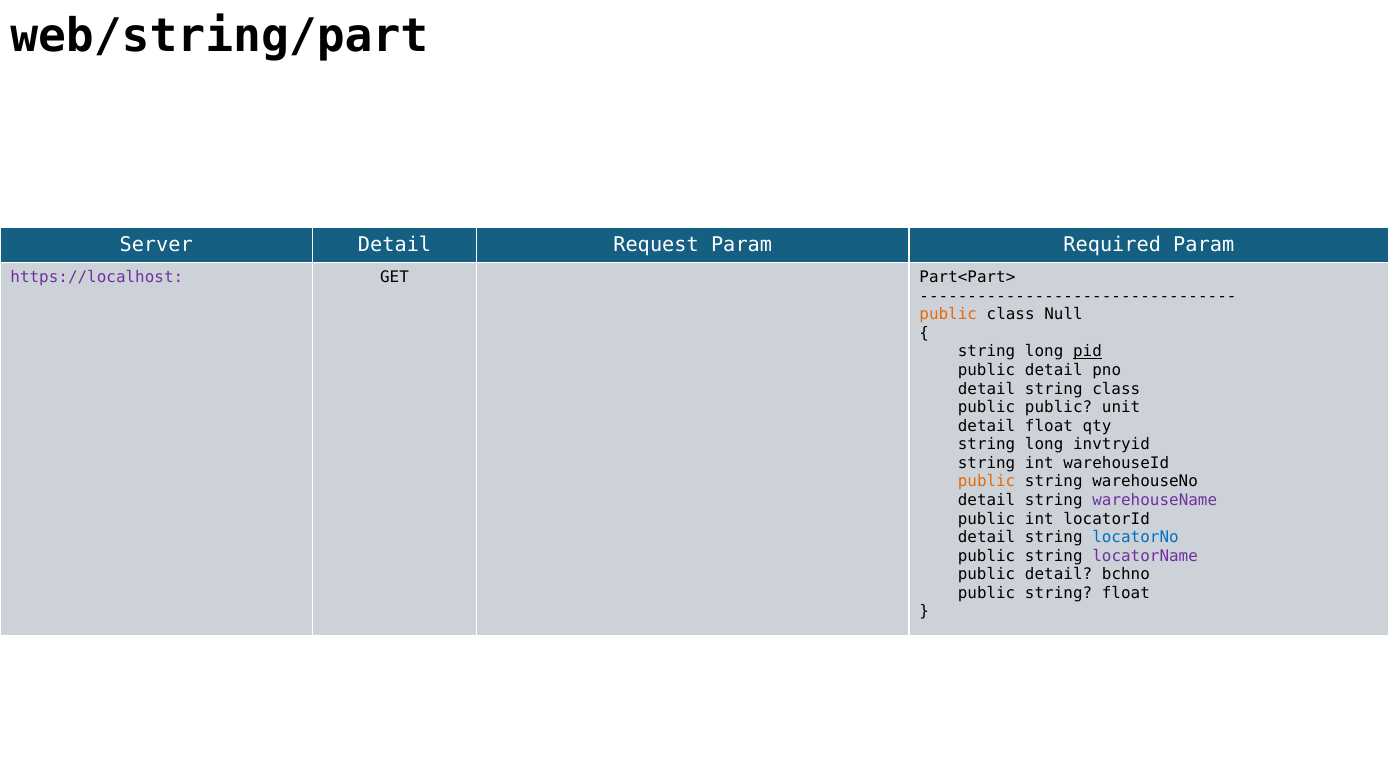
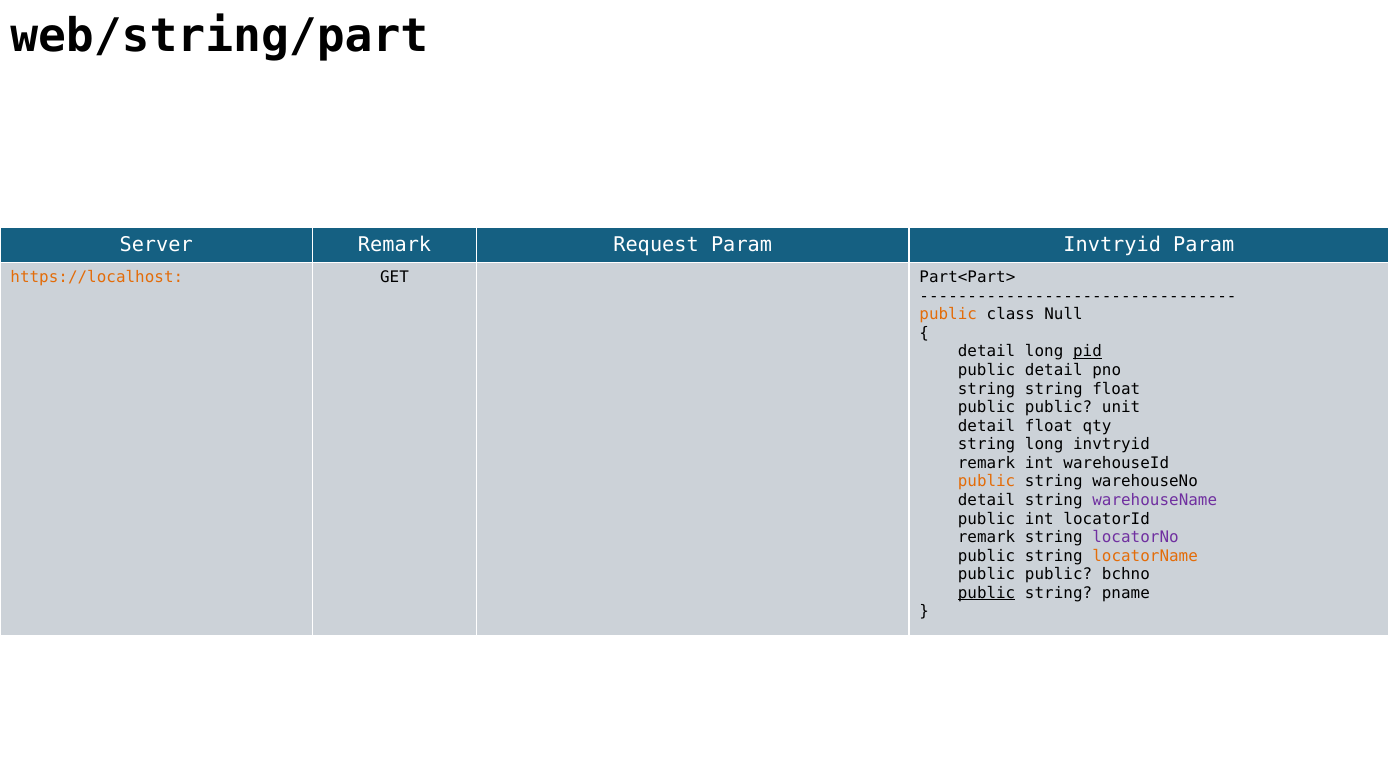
Server Detail: Detail -> Remark
Param Required: Required -> Invtryid
https://localhost colour: purple -> orange
string at (987, 352): string -> detail
detail at (987, 389): detail -> string
string class: class -> float
string at (987, 463): string -> remark
detail at (987, 538): detail -> remark
locatorNo colour: blue -> purple
locatorName colour: purple -> orange
detail at (1059, 575): detail -> public
public at (987, 593) underline: none -> present
string float: float -> pname
